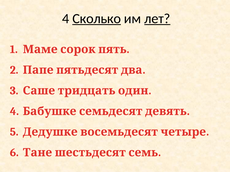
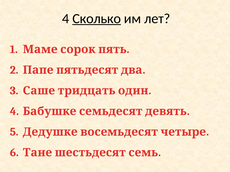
лет underline: present -> none
